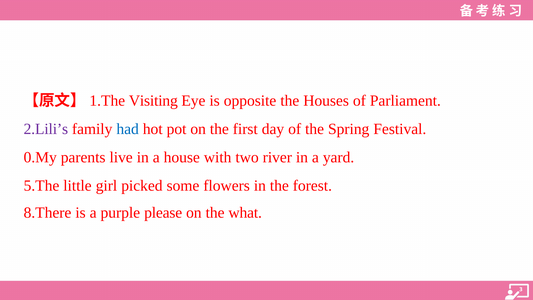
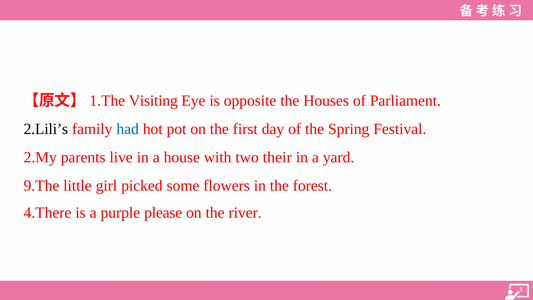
2.Lili’s colour: purple -> black
0.My: 0.My -> 2.My
river: river -> their
5.The: 5.The -> 9.The
8.There: 8.There -> 4.There
what: what -> river
